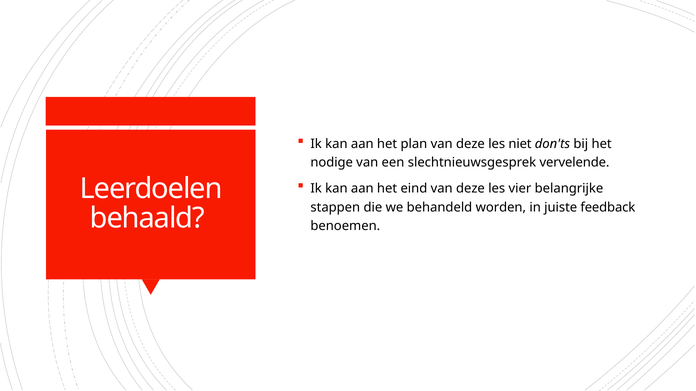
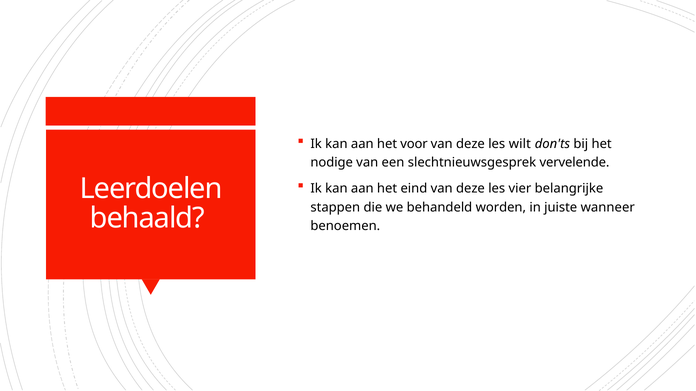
plan: plan -> voor
niet: niet -> wilt
feedback: feedback -> wanneer
